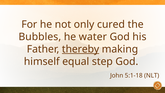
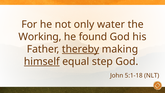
cured: cured -> water
Bubbles: Bubbles -> Working
water: water -> found
himself underline: none -> present
